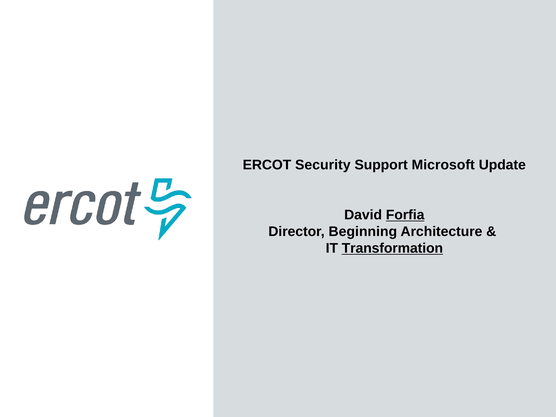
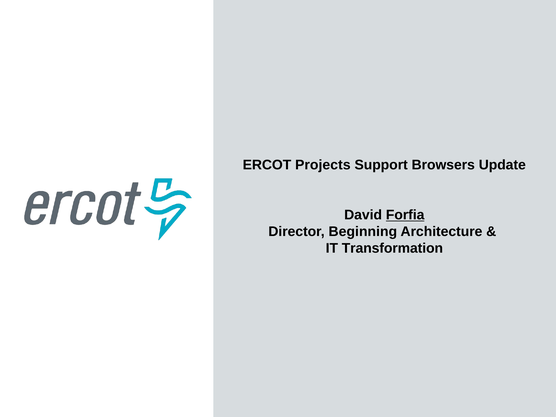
Security: Security -> Projects
Microsoft: Microsoft -> Browsers
Transformation underline: present -> none
